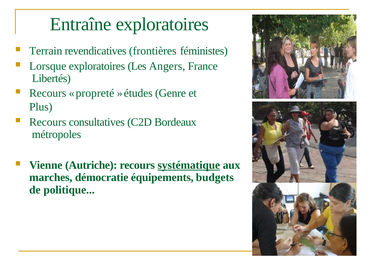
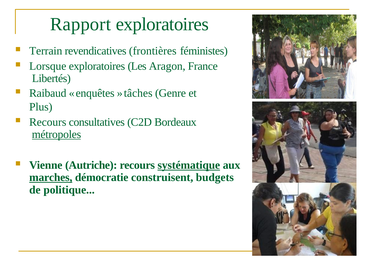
Entraîne: Entraîne -> Rapport
Angers: Angers -> Aragon
Recours at (48, 93): Recours -> Raibaud
propreté: propreté -> enquêtes
études: études -> tâches
métropoles underline: none -> present
marches underline: none -> present
équipements: équipements -> construisent
